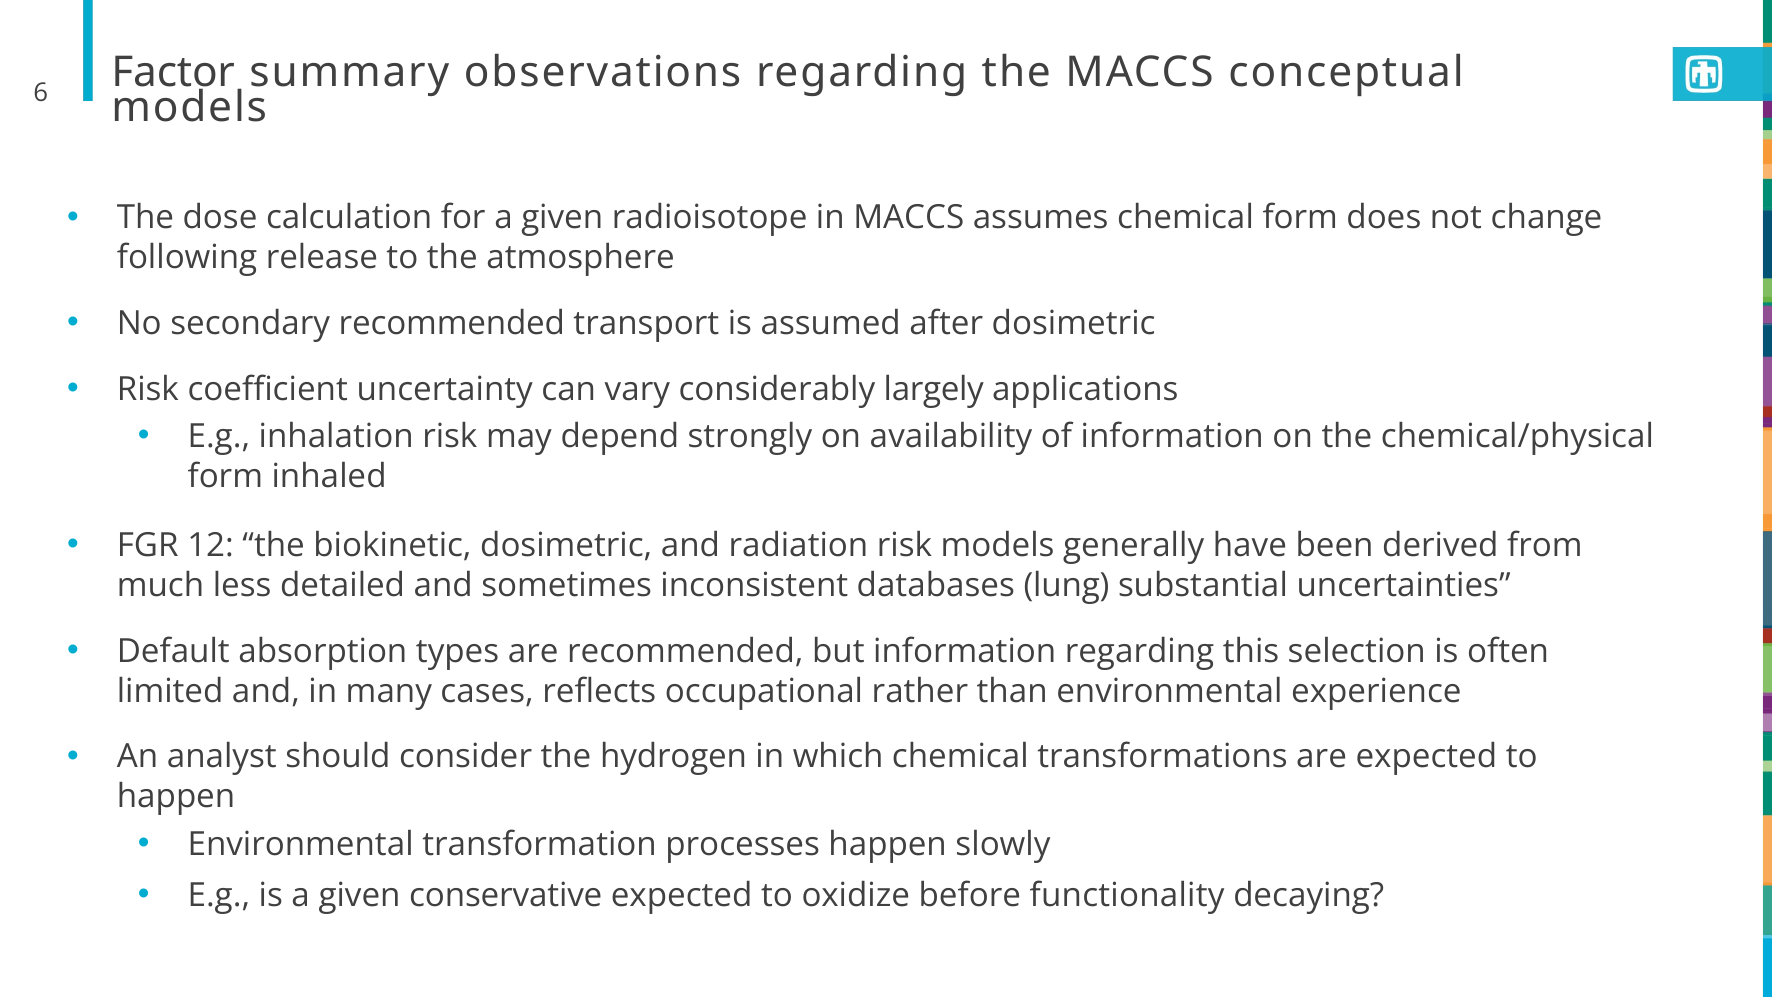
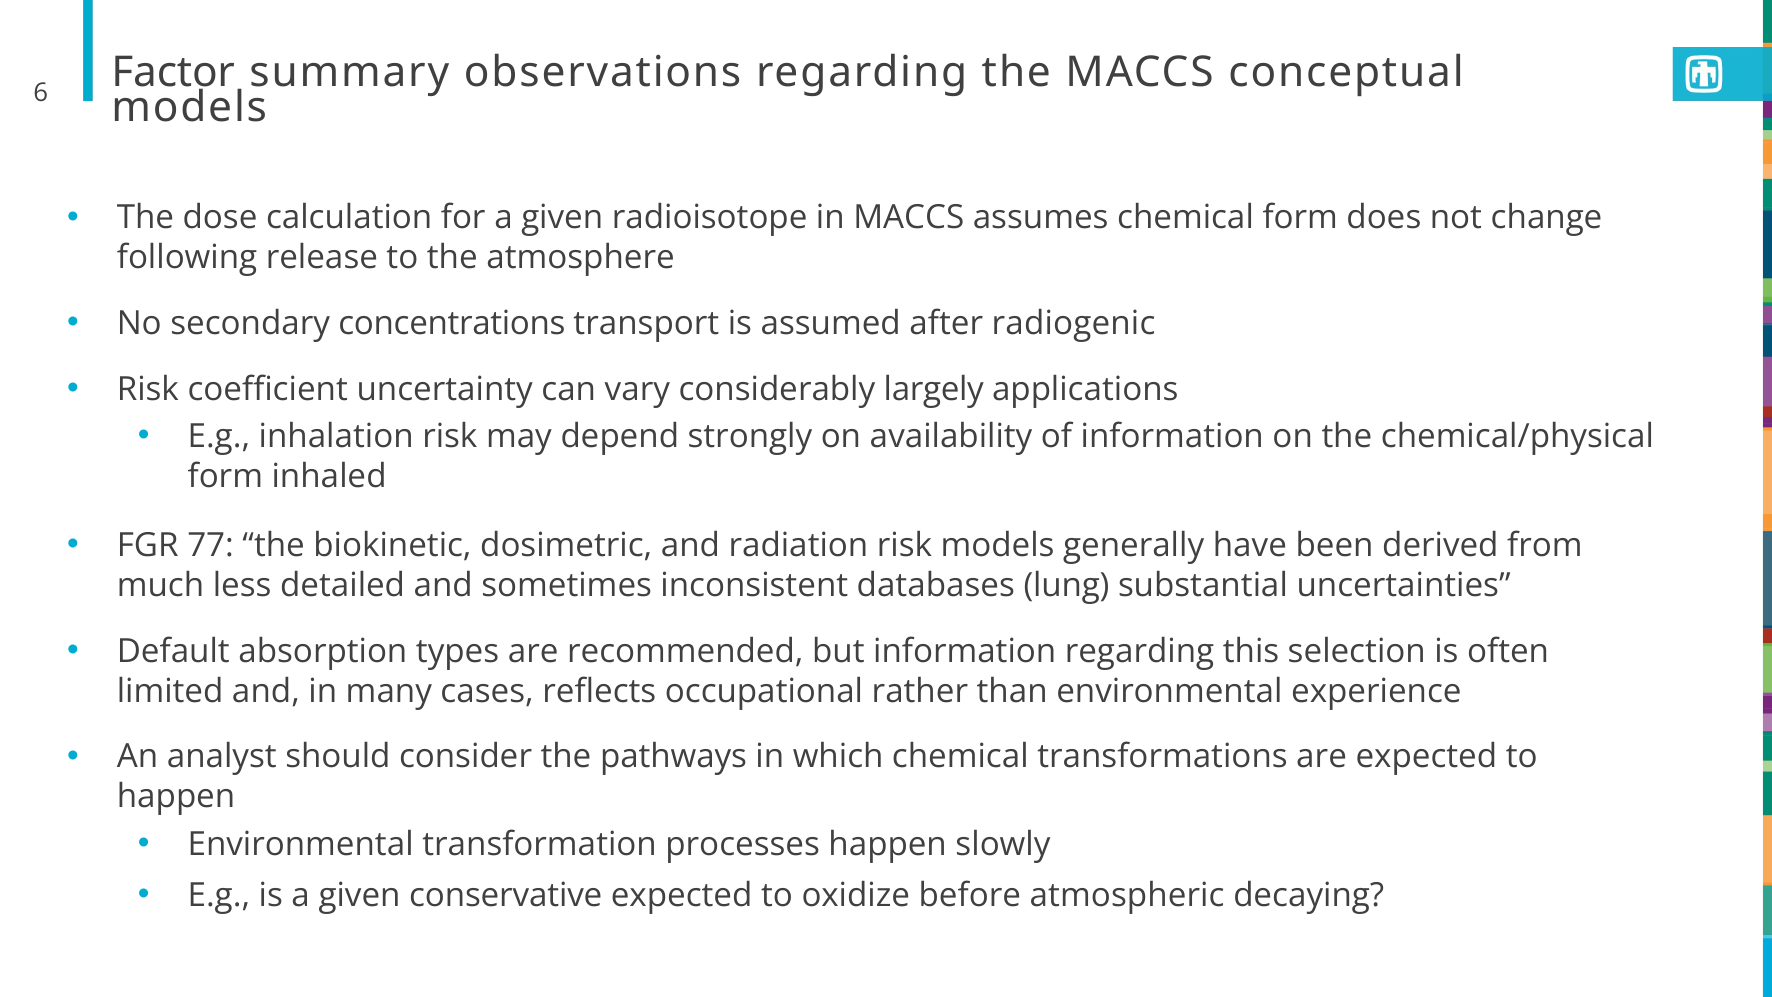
secondary recommended: recommended -> concentrations
after dosimetric: dosimetric -> radiogenic
12: 12 -> 77
hydrogen: hydrogen -> pathways
functionality: functionality -> atmospheric
